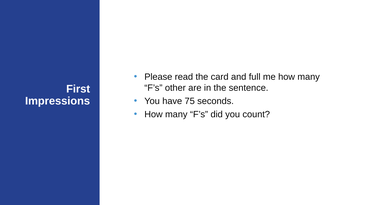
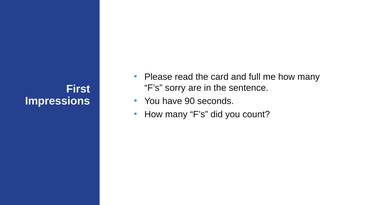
other: other -> sorry
75: 75 -> 90
